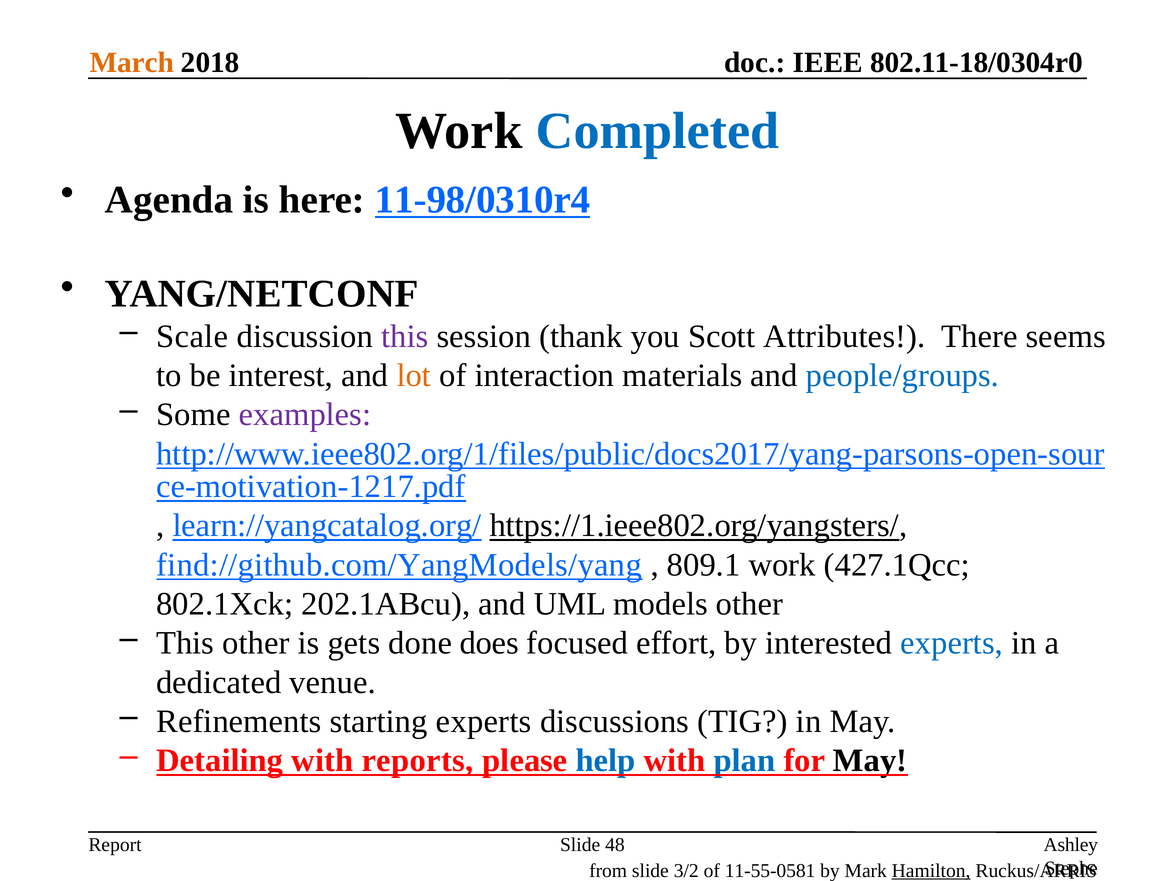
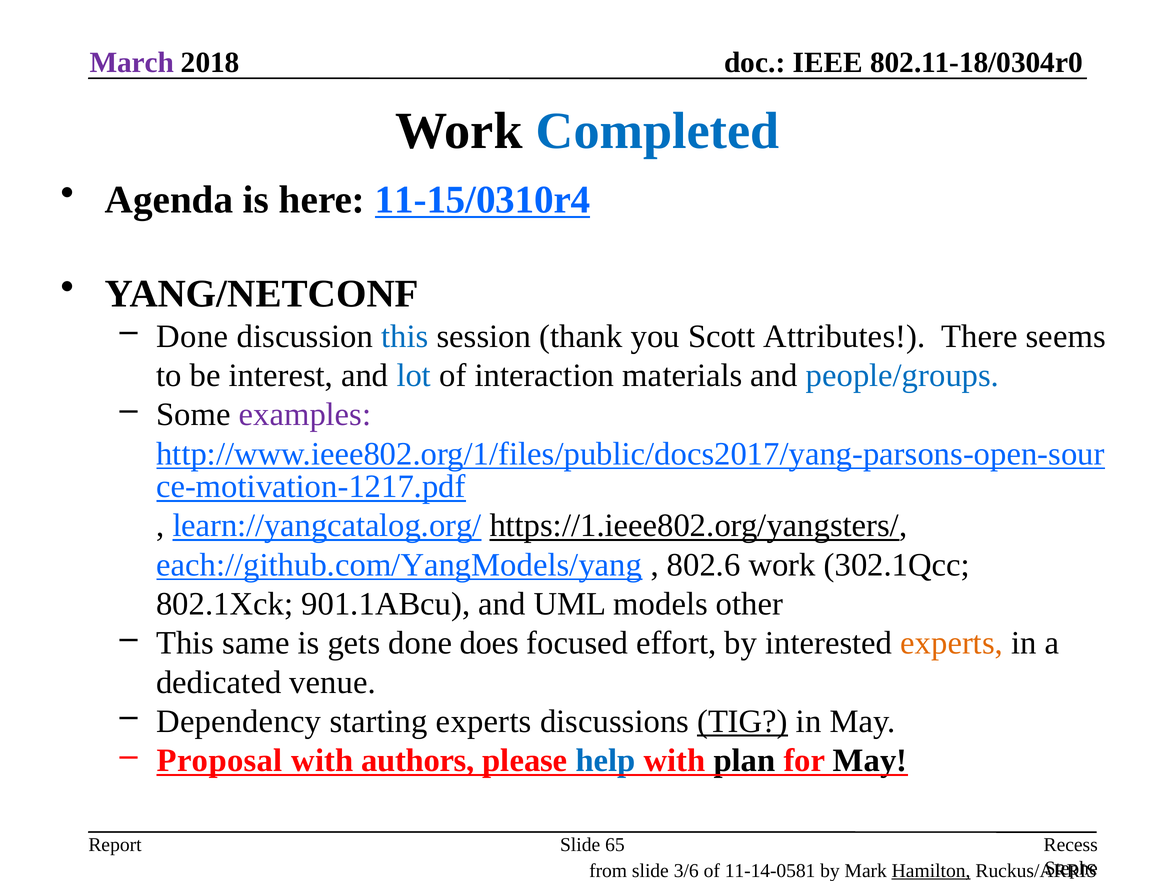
March colour: orange -> purple
11-98/0310r4: 11-98/0310r4 -> 11-15/0310r4
Scale at (192, 336): Scale -> Done
this at (405, 336) colour: purple -> blue
lot colour: orange -> blue
find://github.com/YangModels/yang: find://github.com/YangModels/yang -> each://github.com/YangModels/yang
809.1: 809.1 -> 802.6
427.1Qcc: 427.1Qcc -> 302.1Qcc
202.1ABcu: 202.1ABcu -> 901.1ABcu
This other: other -> same
experts at (952, 643) colour: blue -> orange
Refinements: Refinements -> Dependency
TIG underline: none -> present
Detailing: Detailing -> Proposal
reports: reports -> authors
plan colour: blue -> black
48: 48 -> 65
Ashley: Ashley -> Recess
3/2: 3/2 -> 3/6
11-55-0581: 11-55-0581 -> 11-14-0581
